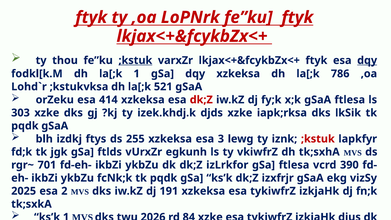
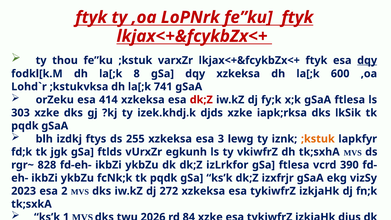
;kstuk at (135, 60) underline: present -> none
la[;k 1: 1 -> 8
786: 786 -> 600
521: 521 -> 741
;kstuk at (318, 139) colour: red -> orange
701: 701 -> 828
2025: 2025 -> 2023
191: 191 -> 272
